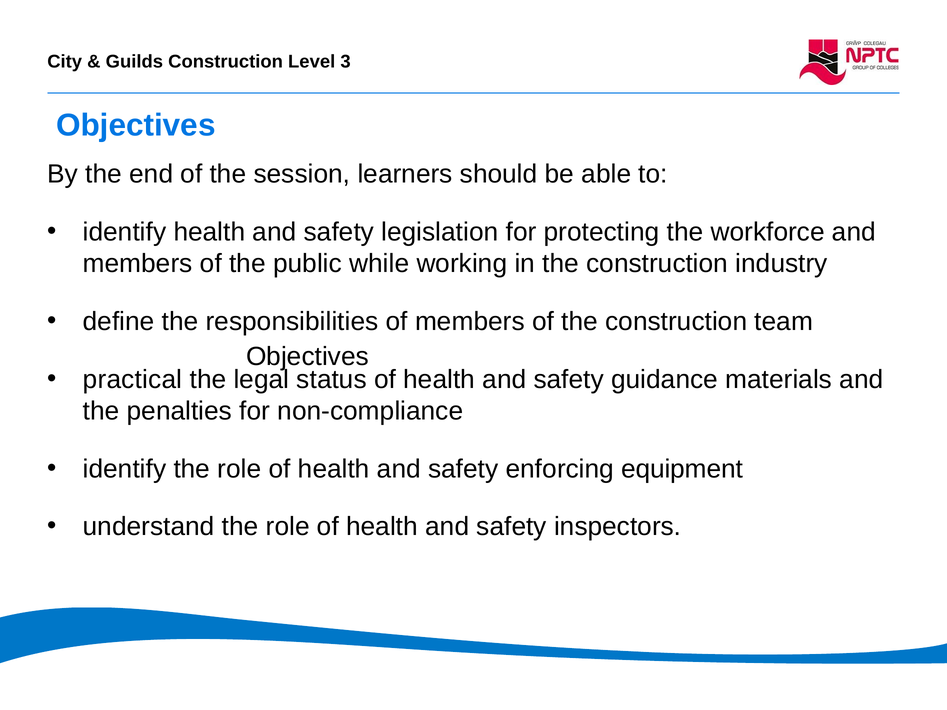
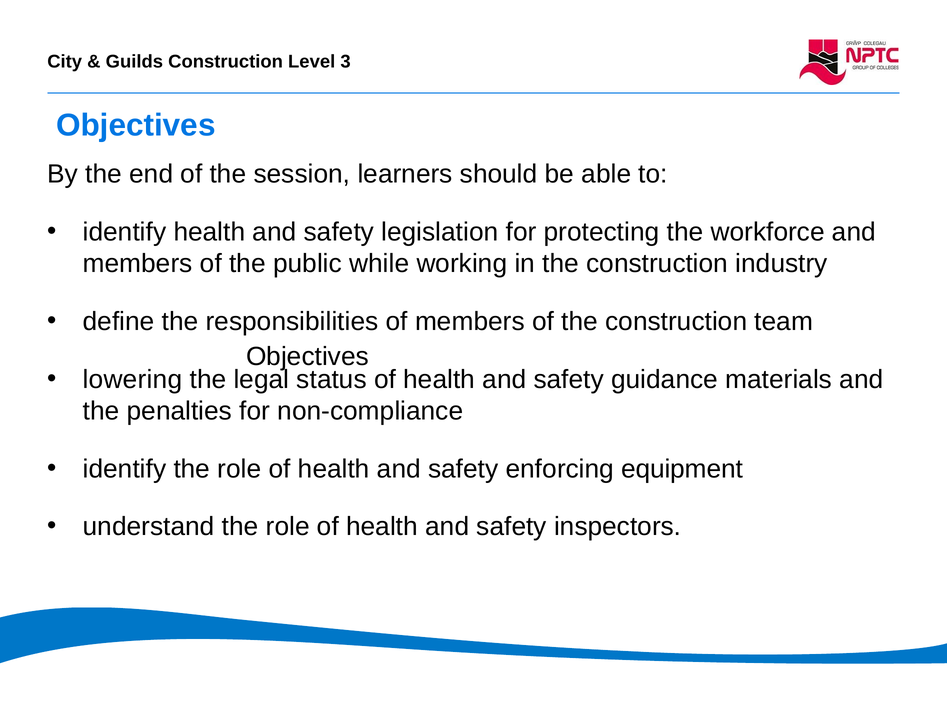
practical: practical -> lowering
